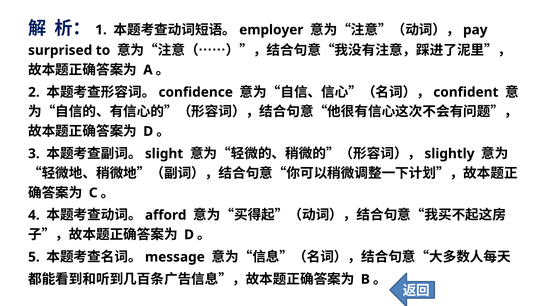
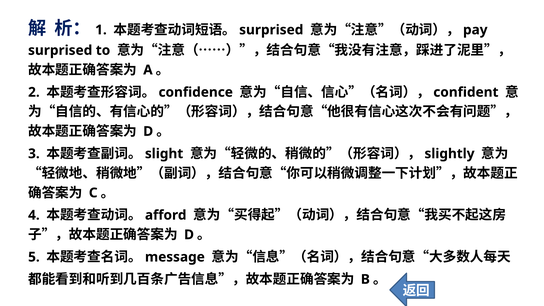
employer at (271, 30): employer -> surprised
